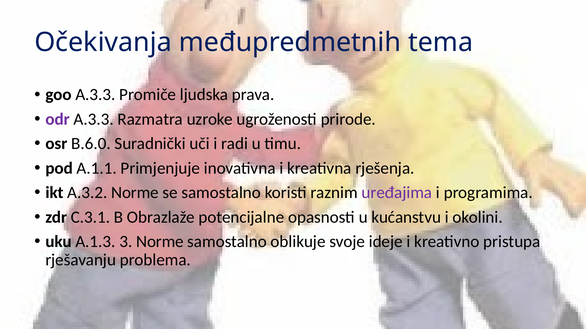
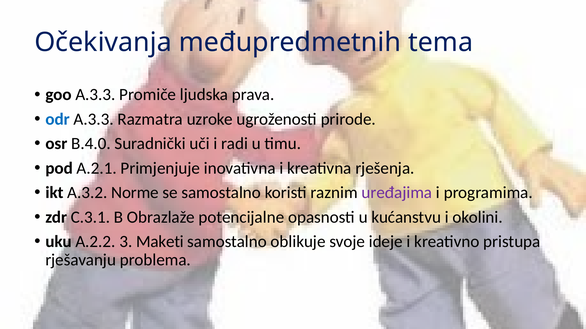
odr colour: purple -> blue
B.6.0: B.6.0 -> B.4.0
A.1.1: A.1.1 -> A.2.1
A.1.3: A.1.3 -> A.2.2
3 Norme: Norme -> Maketi
